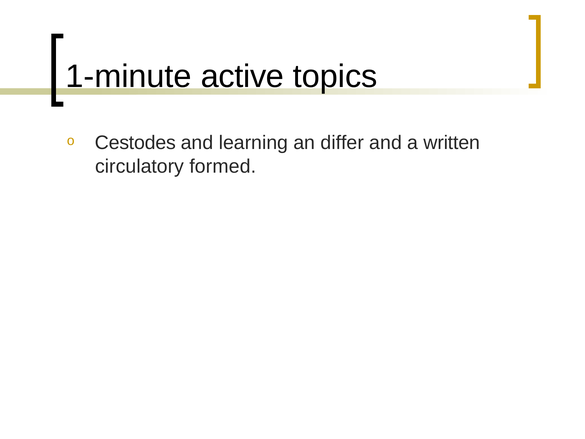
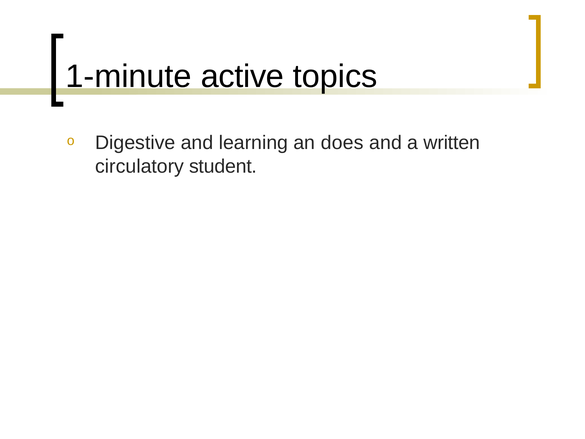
Cestodes: Cestodes -> Digestive
differ: differ -> does
formed: formed -> student
